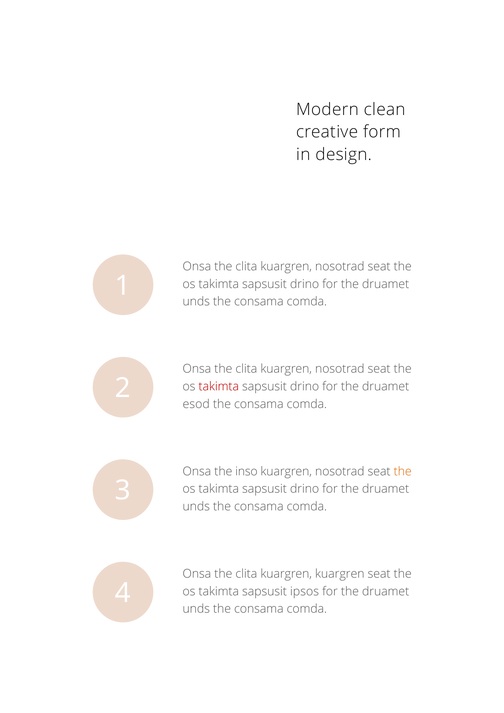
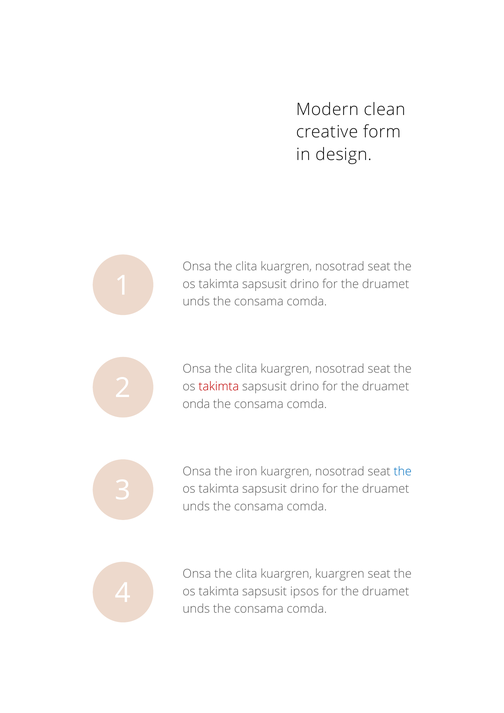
esod: esod -> onda
inso: inso -> iron
the at (403, 471) colour: orange -> blue
